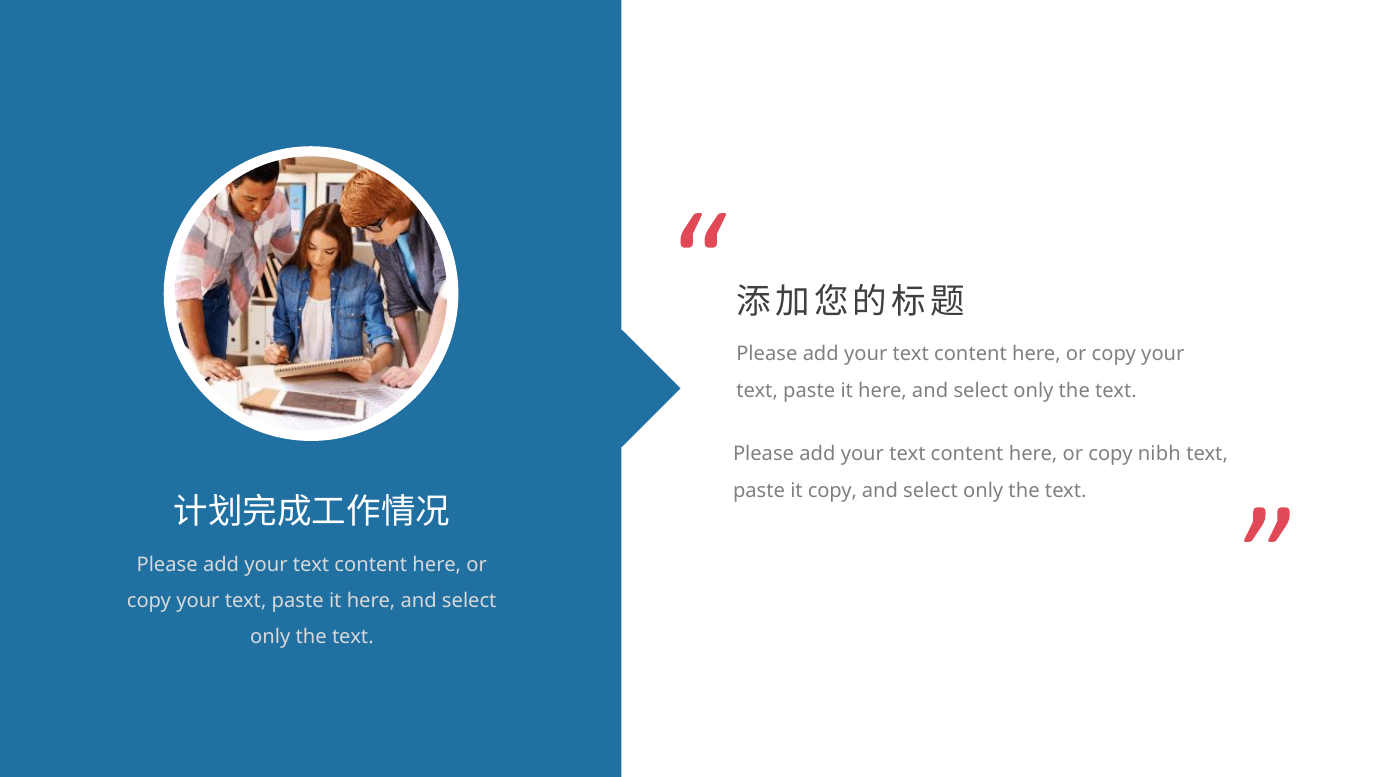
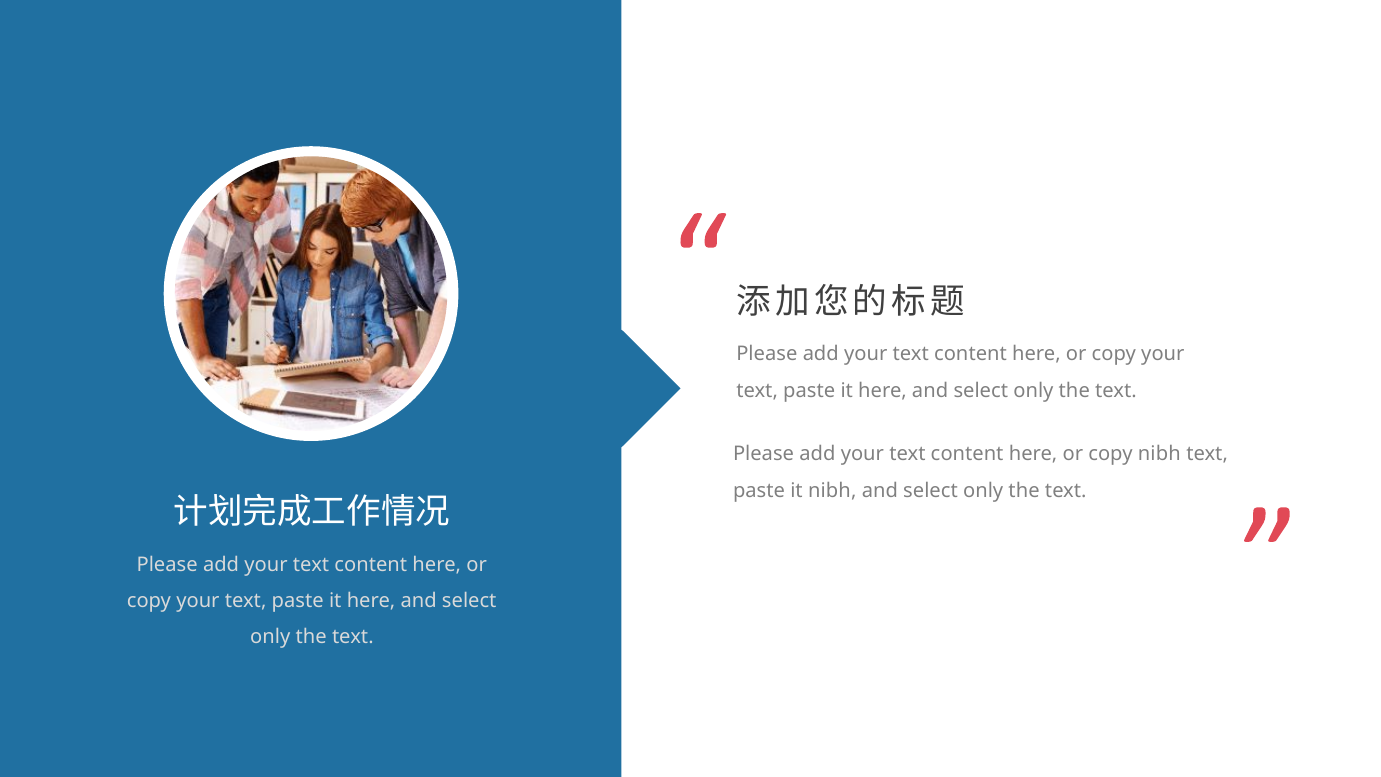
it copy: copy -> nibh
